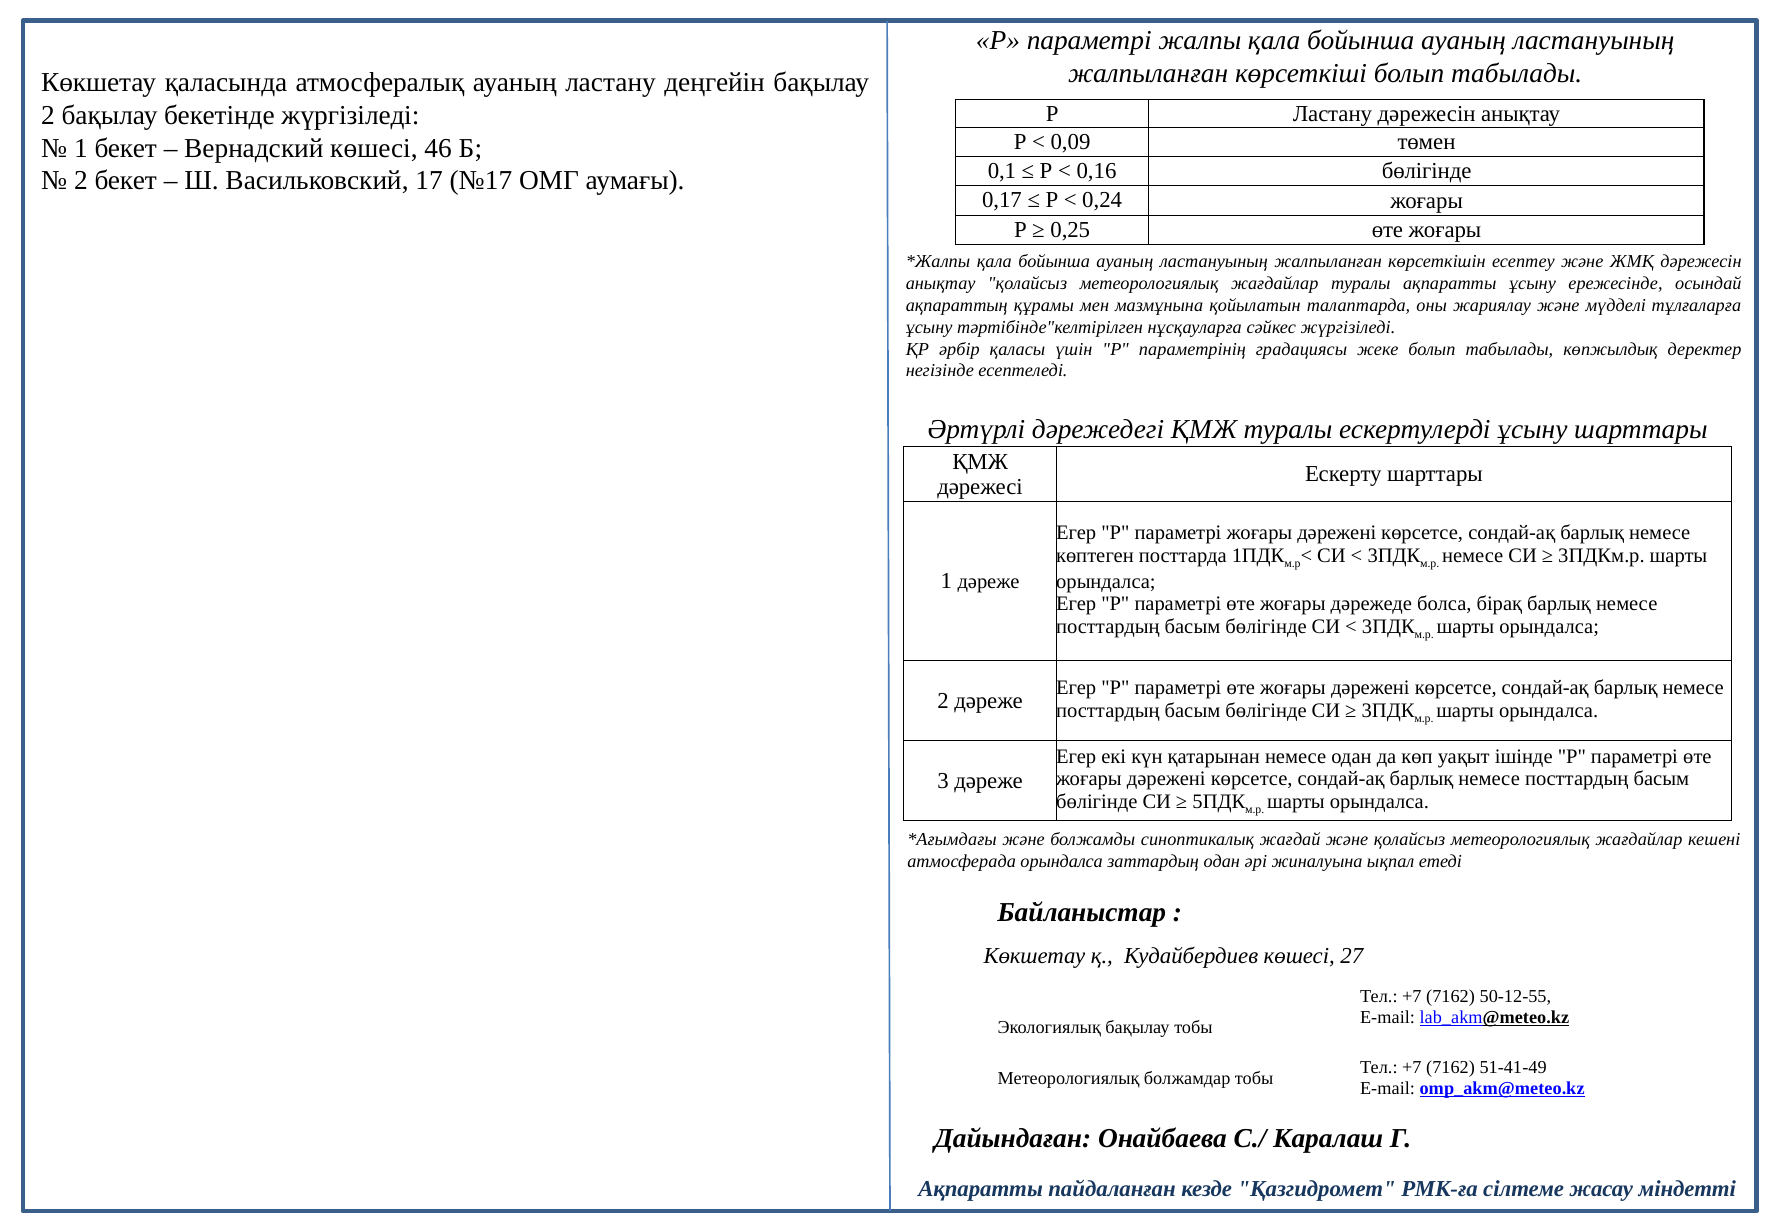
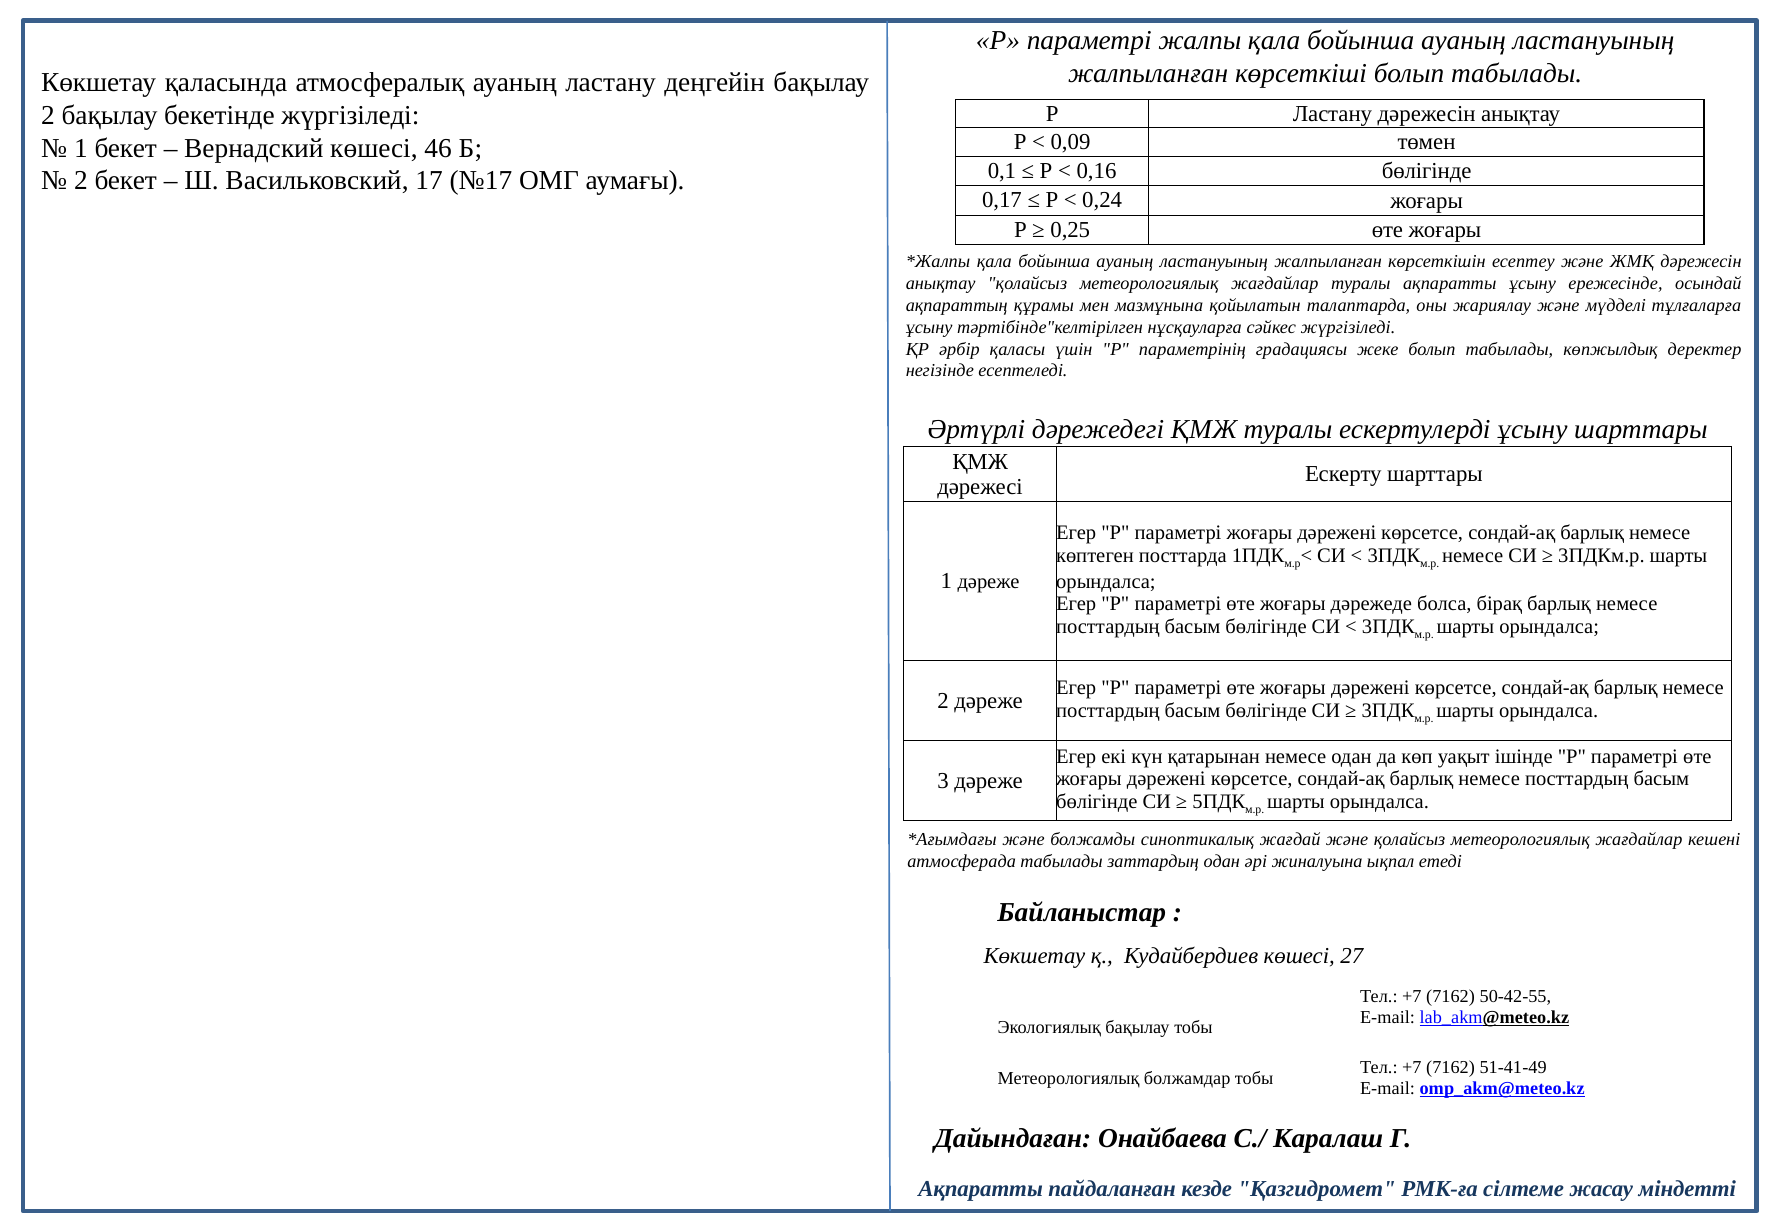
атмосферада орындалса: орындалса -> табылады
50-12-55: 50-12-55 -> 50-42-55
